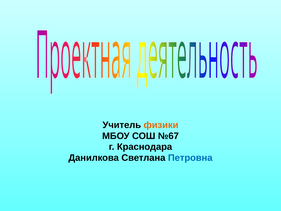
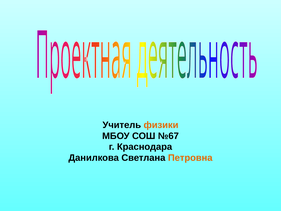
Петровна colour: blue -> orange
